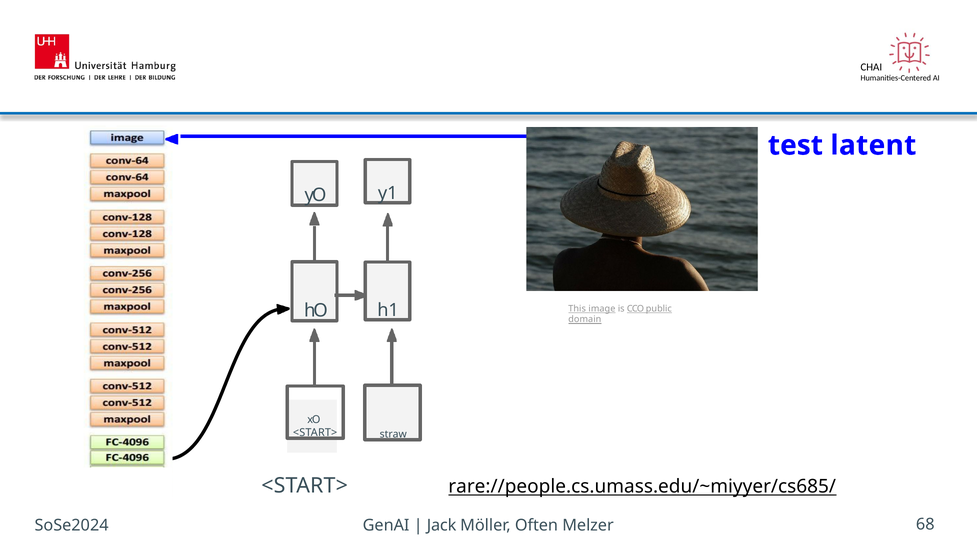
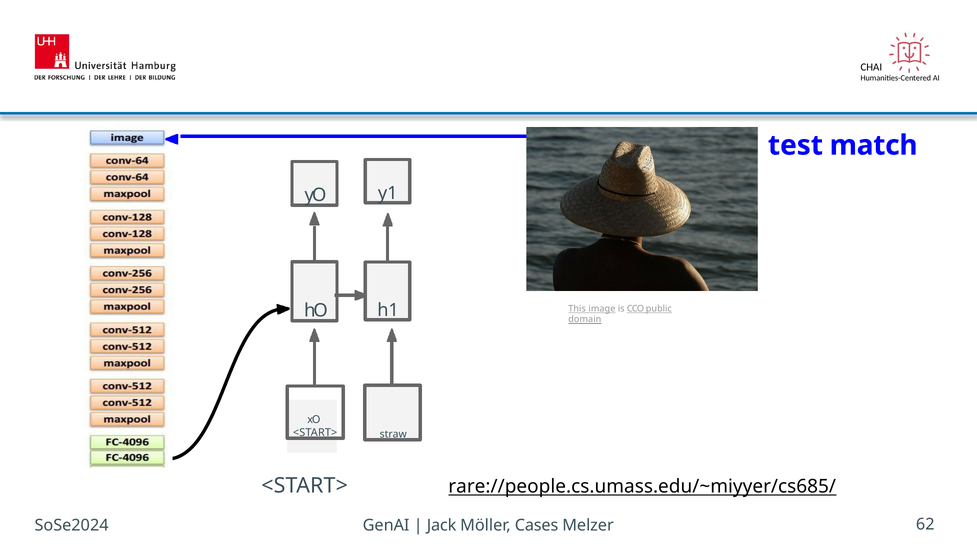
latent: latent -> match
Often: Often -> Cases
68: 68 -> 62
